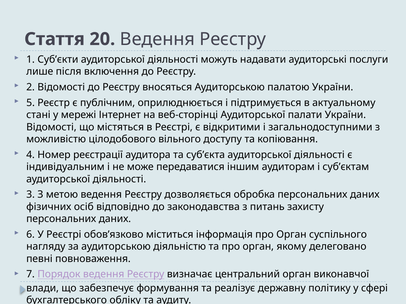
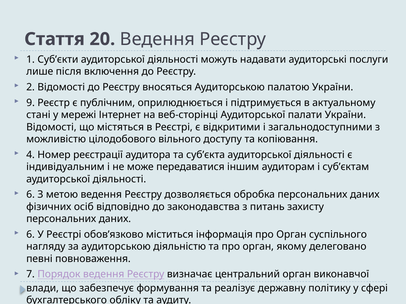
5: 5 -> 9
3 at (31, 195): 3 -> 6
